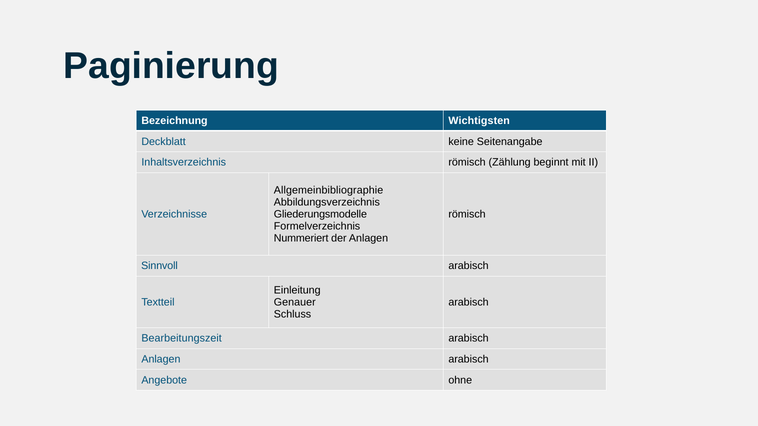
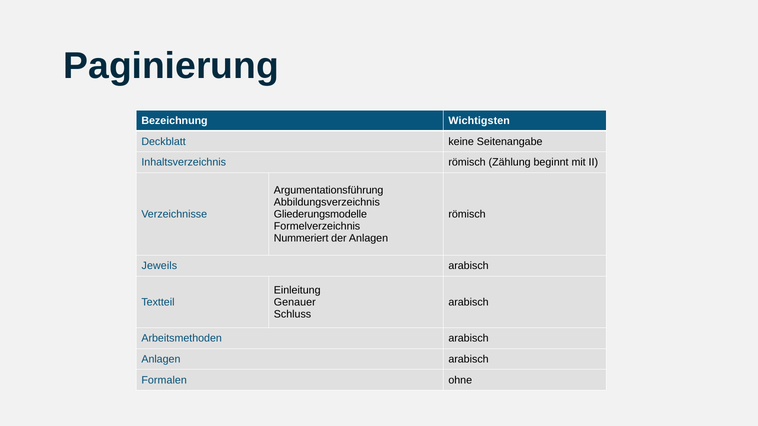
Allgemeinbibliographie: Allgemeinbibliographie -> Argumentationsführung
Sinnvoll: Sinnvoll -> Jeweils
Bearbeitungszeit: Bearbeitungszeit -> Arbeitsmethoden
Angebote: Angebote -> Formalen
